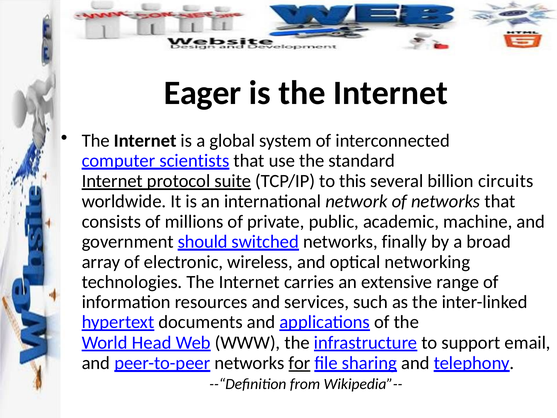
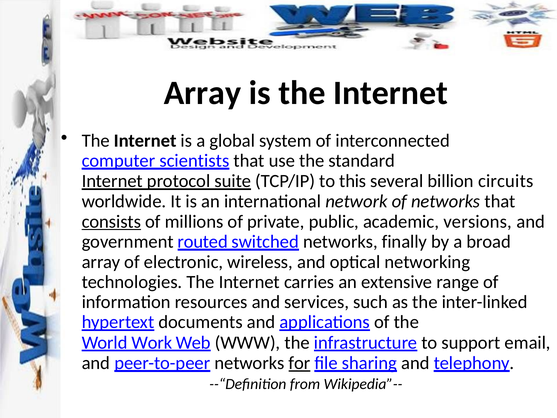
Eager at (203, 93): Eager -> Array
consists underline: none -> present
machine: machine -> versions
should: should -> routed
Head: Head -> Work
